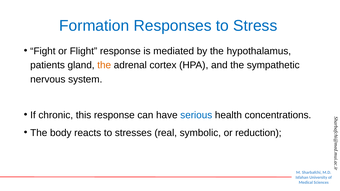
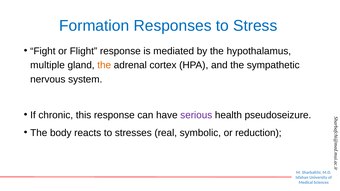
patients: patients -> multiple
serious colour: blue -> purple
concentrations: concentrations -> pseudoseizure
